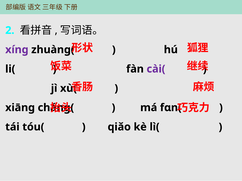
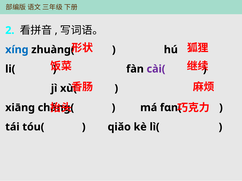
xínɡ colour: purple -> blue
